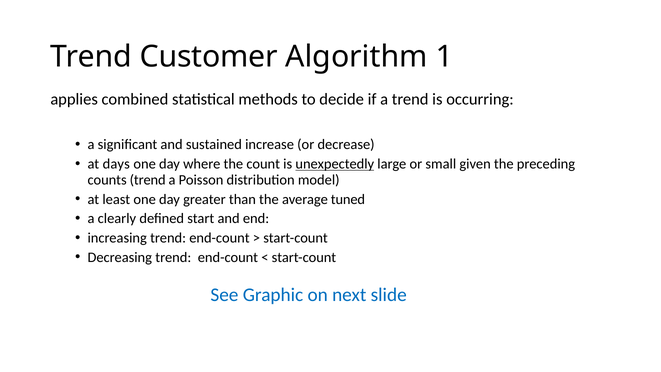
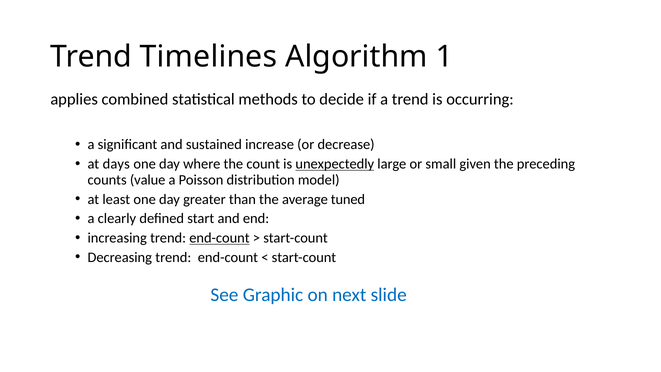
Customer: Customer -> Timelines
counts trend: trend -> value
end-count at (219, 238) underline: none -> present
